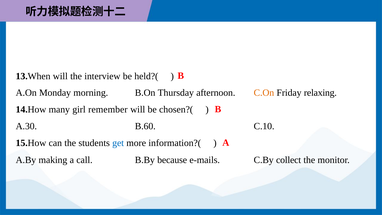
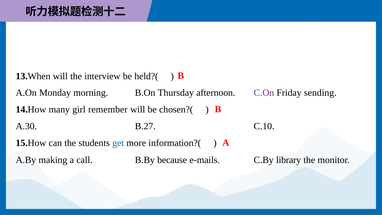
C.On colour: orange -> purple
relaxing: relaxing -> sending
B.60: B.60 -> B.27
collect: collect -> library
